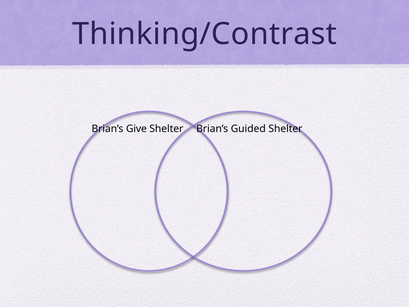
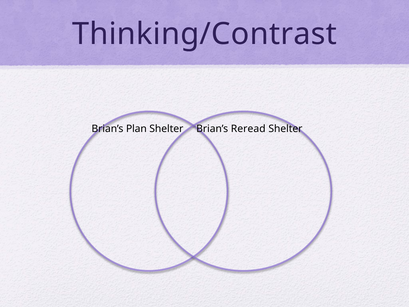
Give: Give -> Plan
Guided: Guided -> Reread
